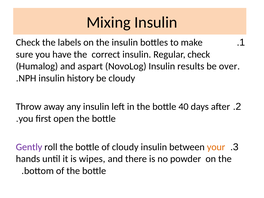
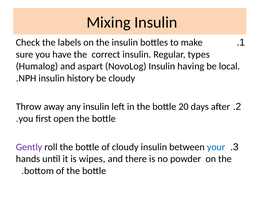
Regular check: check -> types
results: results -> having
over: over -> local
40: 40 -> 20
your colour: orange -> blue
